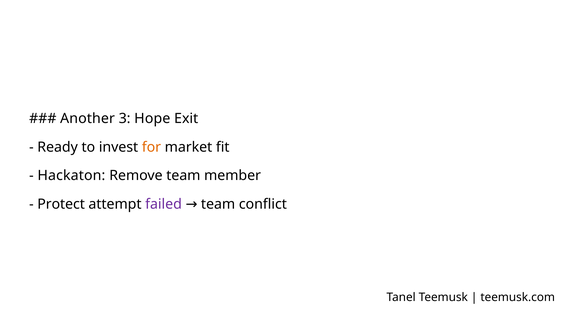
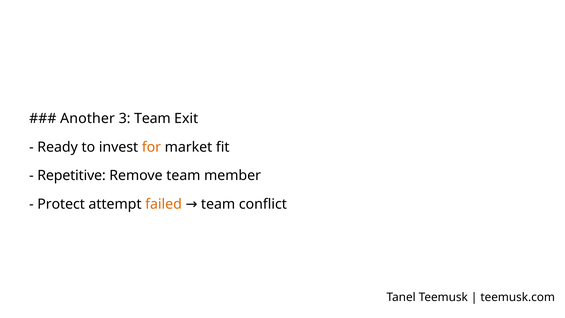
3 Hope: Hope -> Team
Hackaton: Hackaton -> Repetitive
failed colour: purple -> orange
